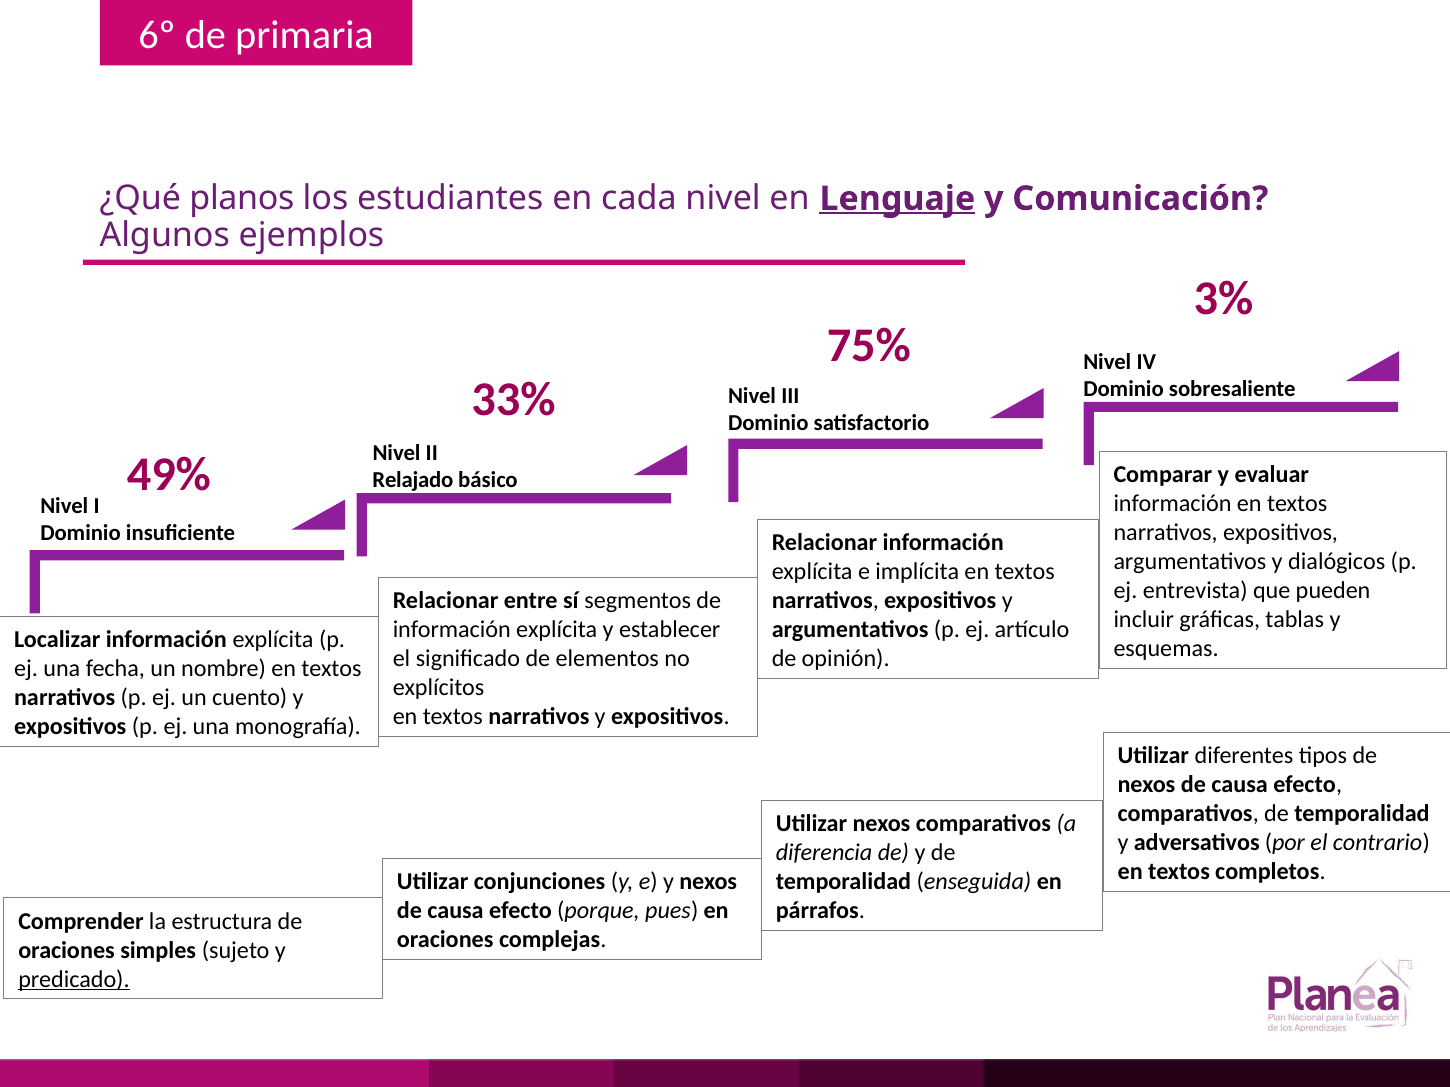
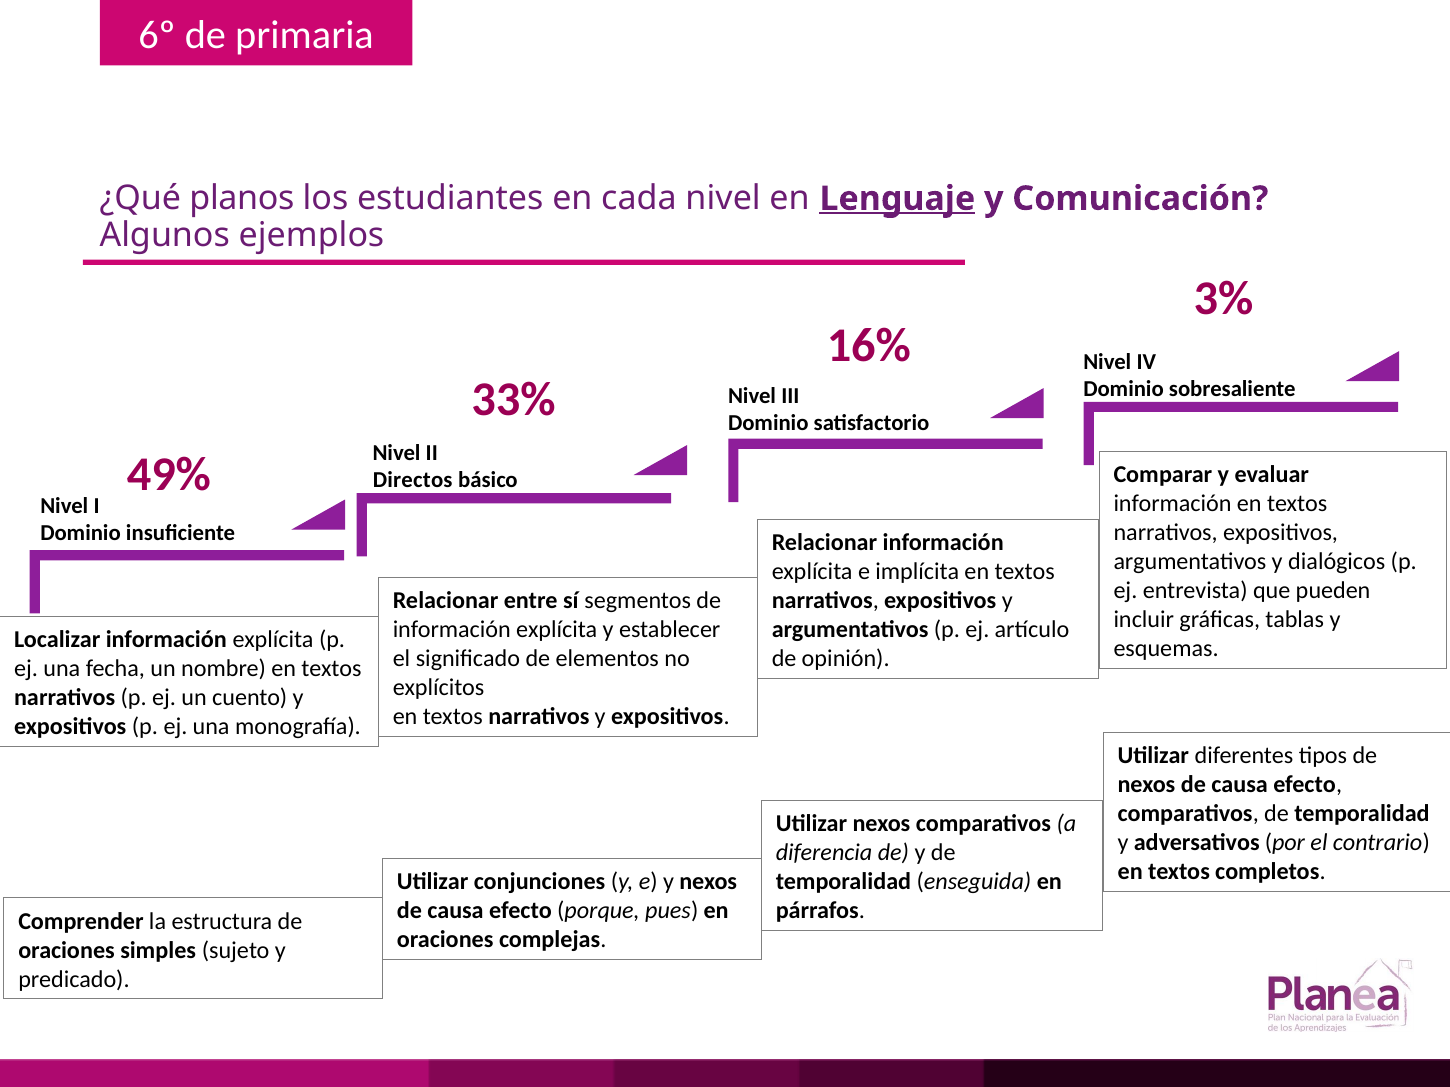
75%: 75% -> 16%
Relajado: Relajado -> Directos
predicado underline: present -> none
